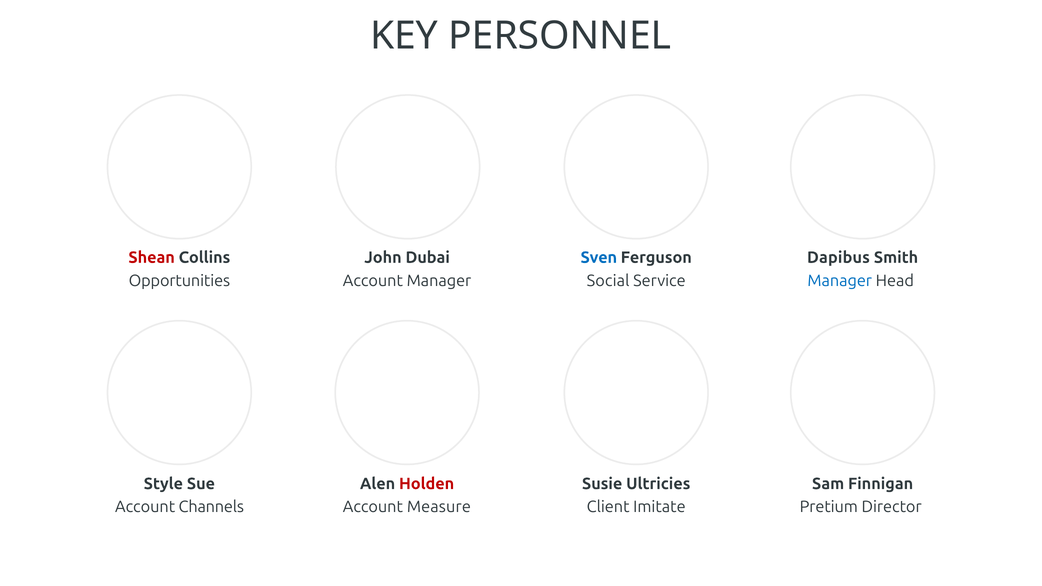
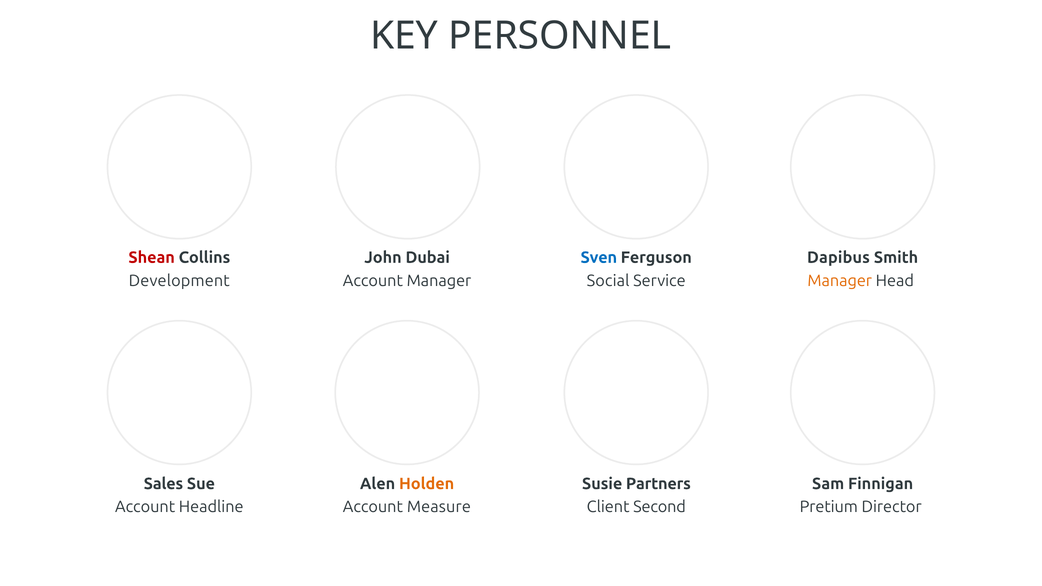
Opportunities: Opportunities -> Development
Manager at (840, 281) colour: blue -> orange
Style: Style -> Sales
Holden colour: red -> orange
Ultricies: Ultricies -> Partners
Channels: Channels -> Headline
Imitate: Imitate -> Second
